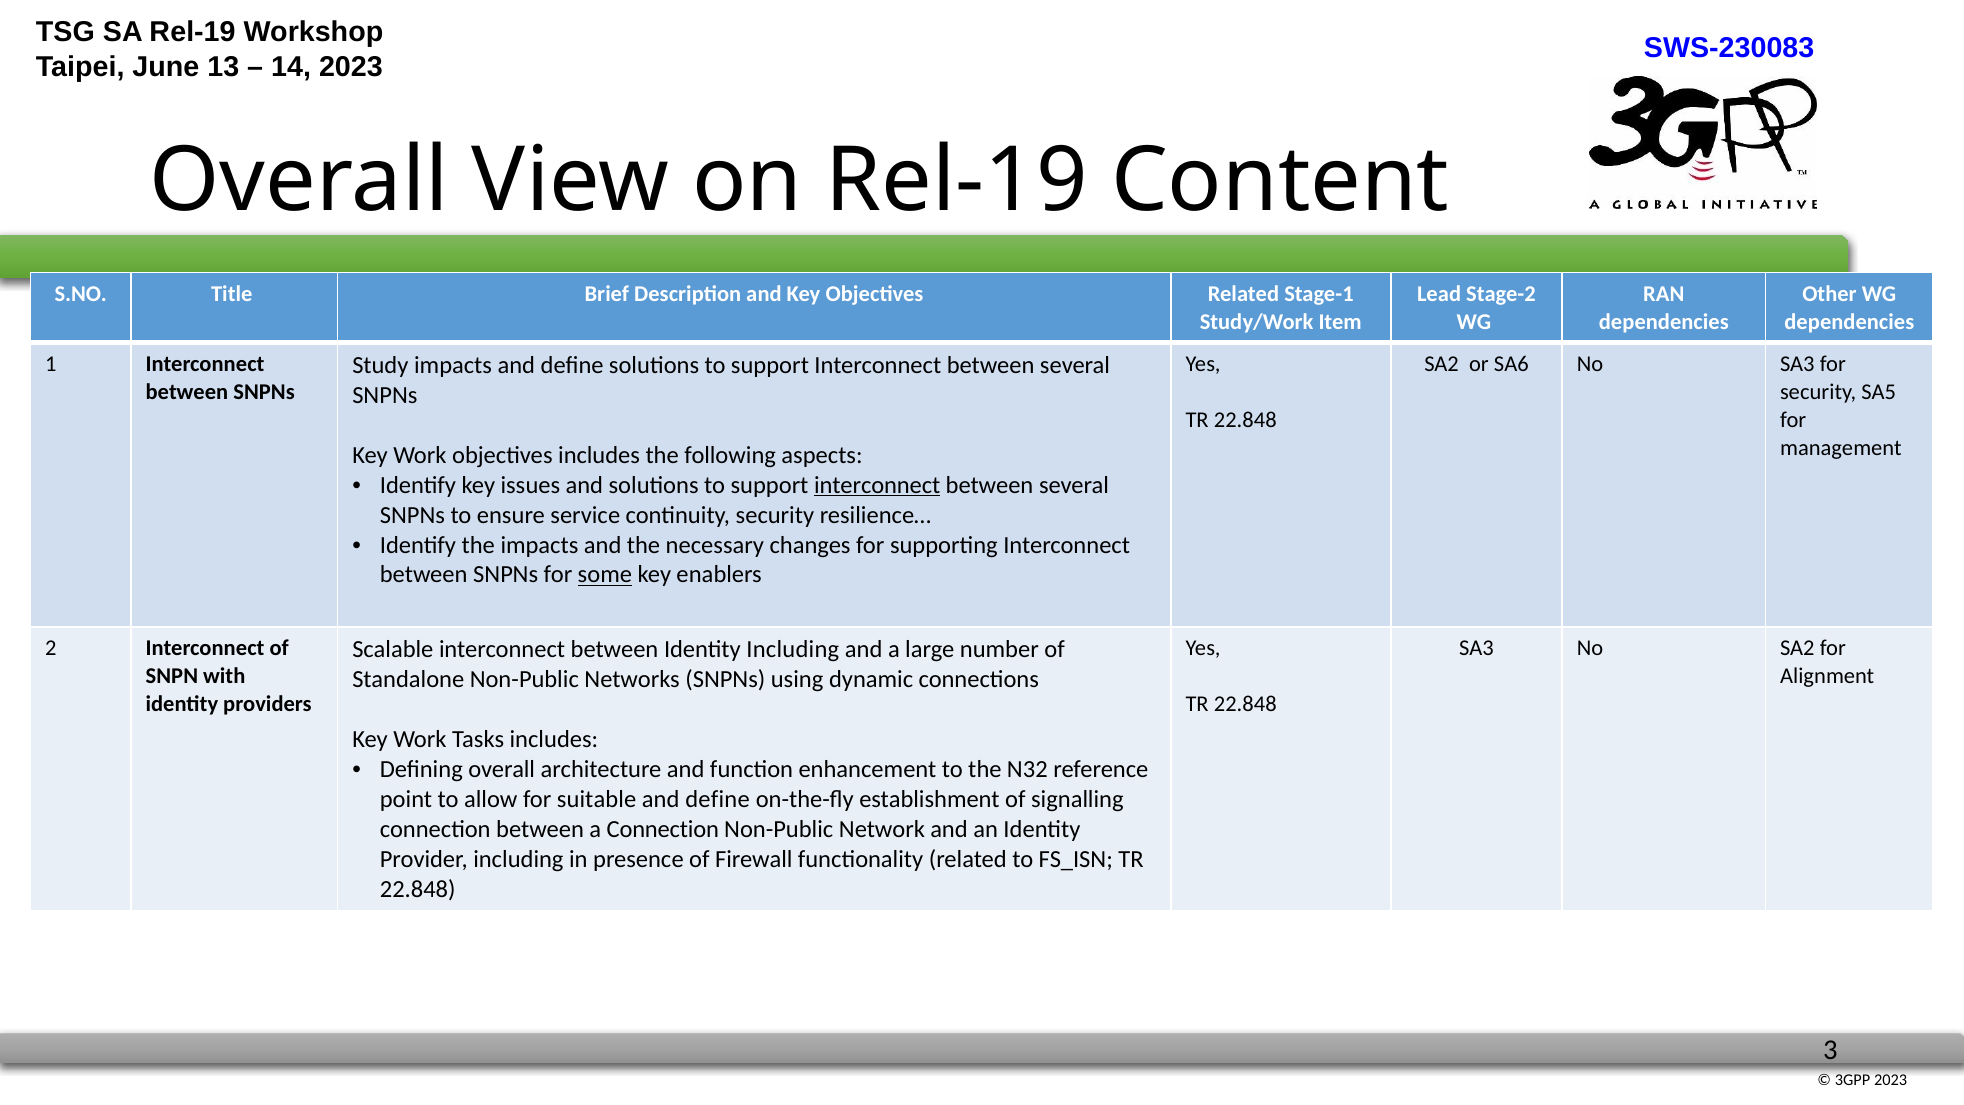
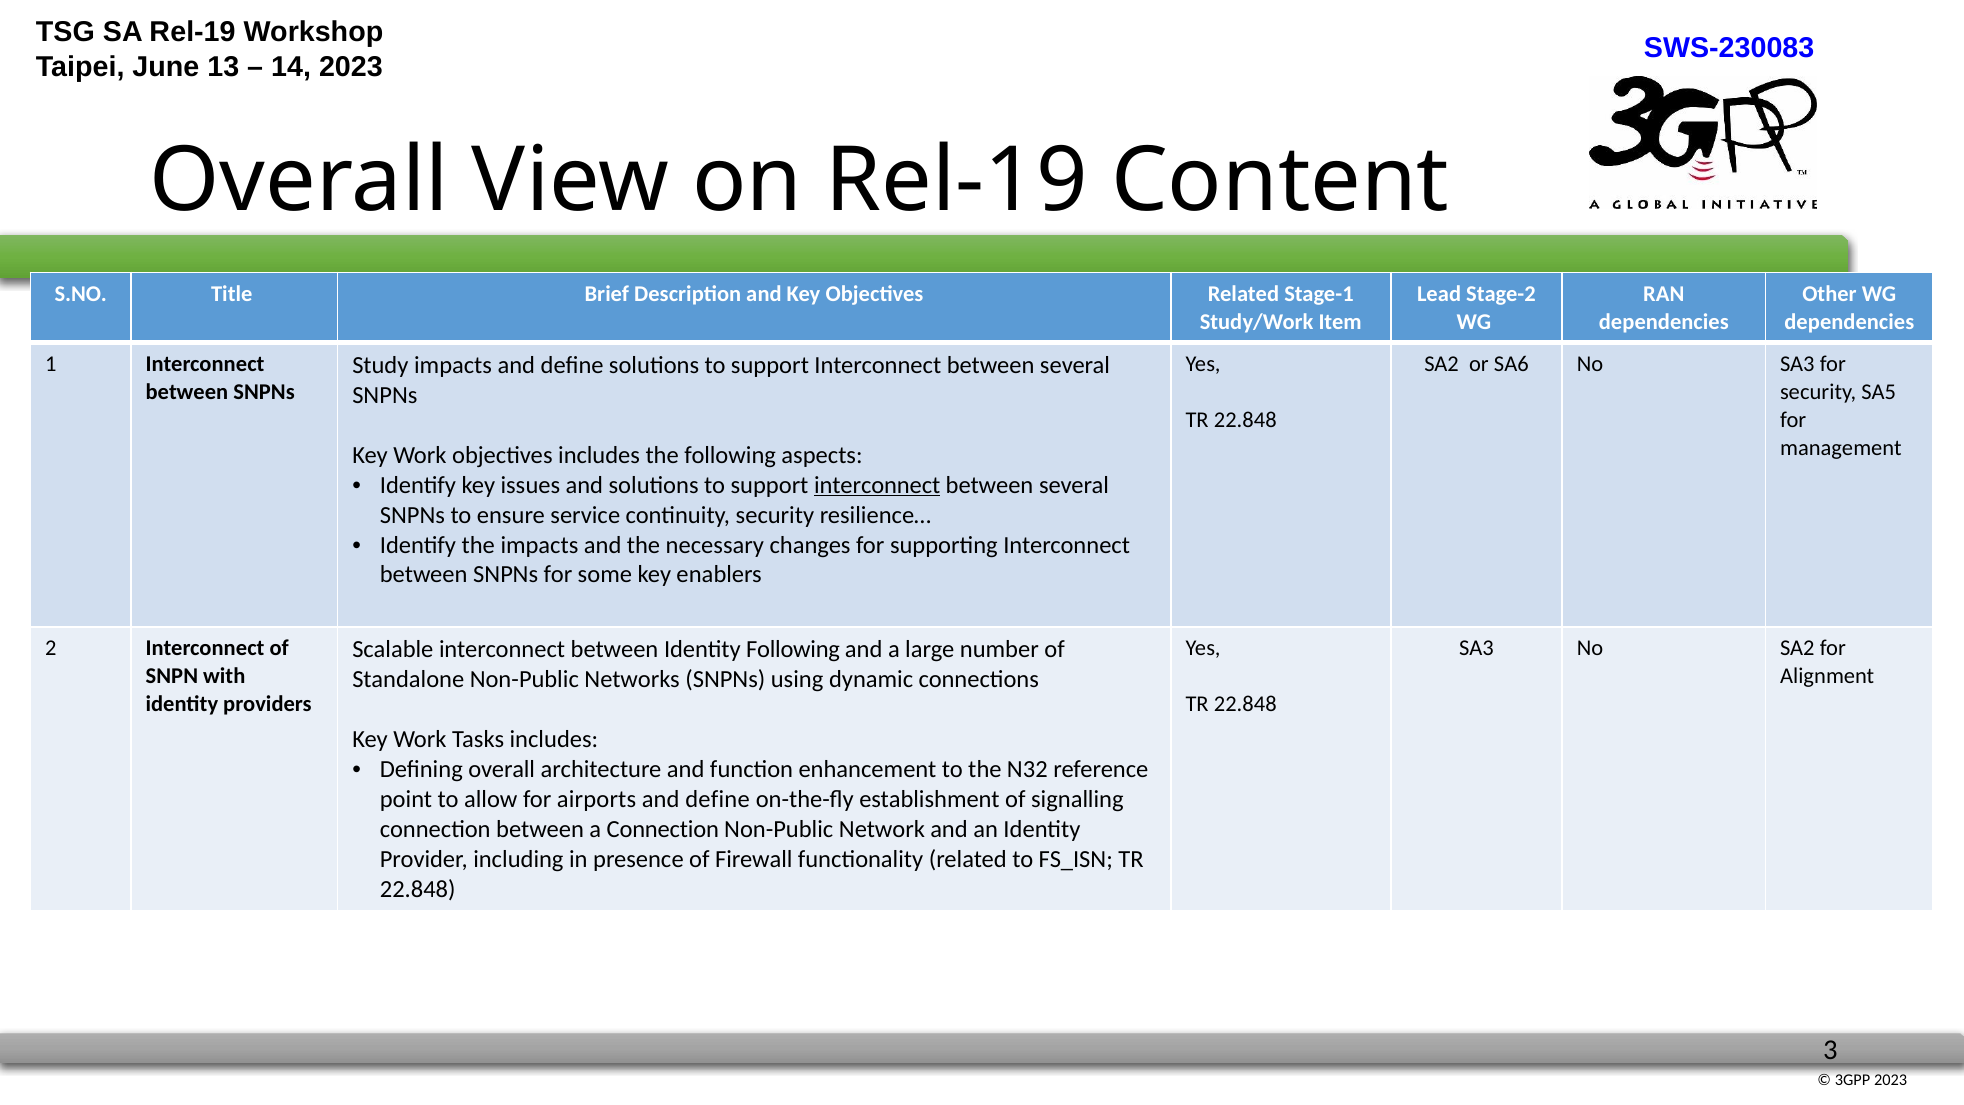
some underline: present -> none
Identity Including: Including -> Following
suitable: suitable -> airports
